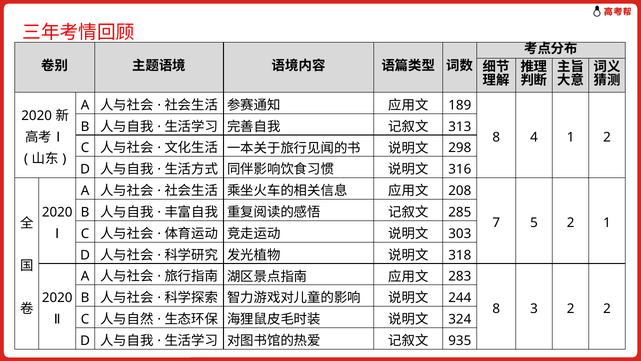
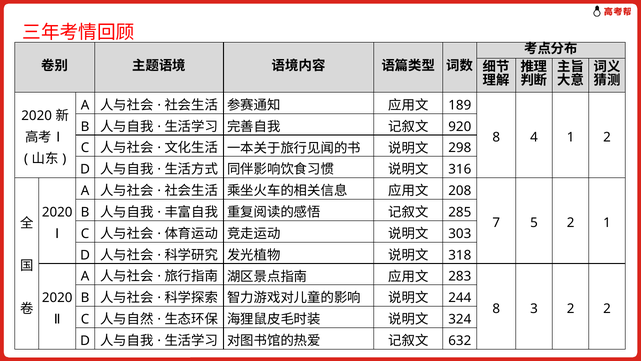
313: 313 -> 920
935: 935 -> 632
